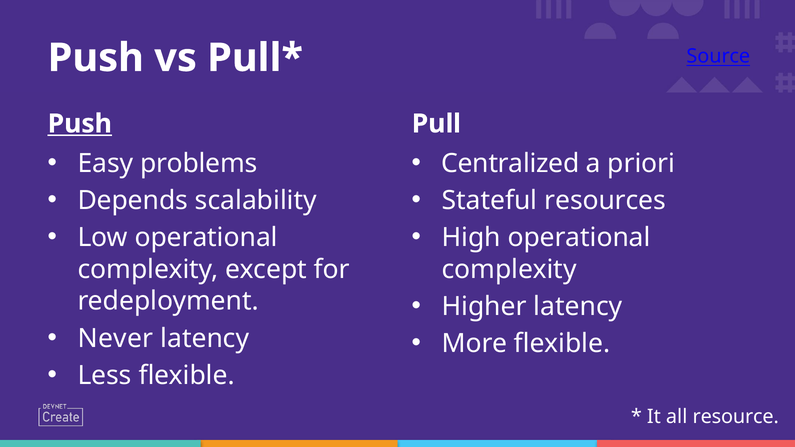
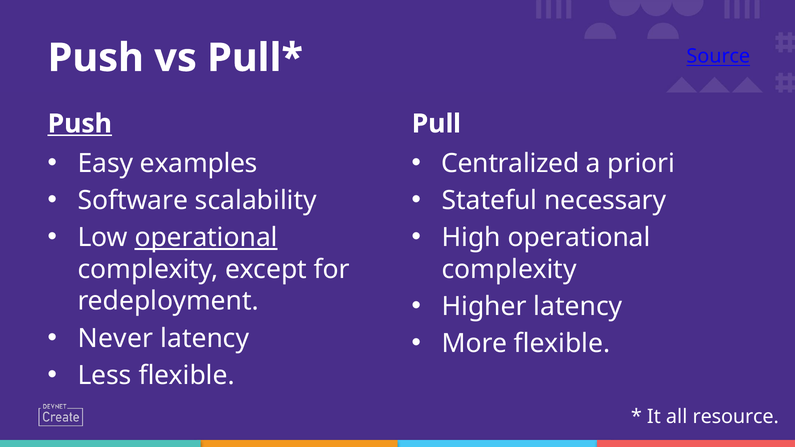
problems: problems -> examples
Depends: Depends -> Software
resources: resources -> necessary
operational at (206, 238) underline: none -> present
